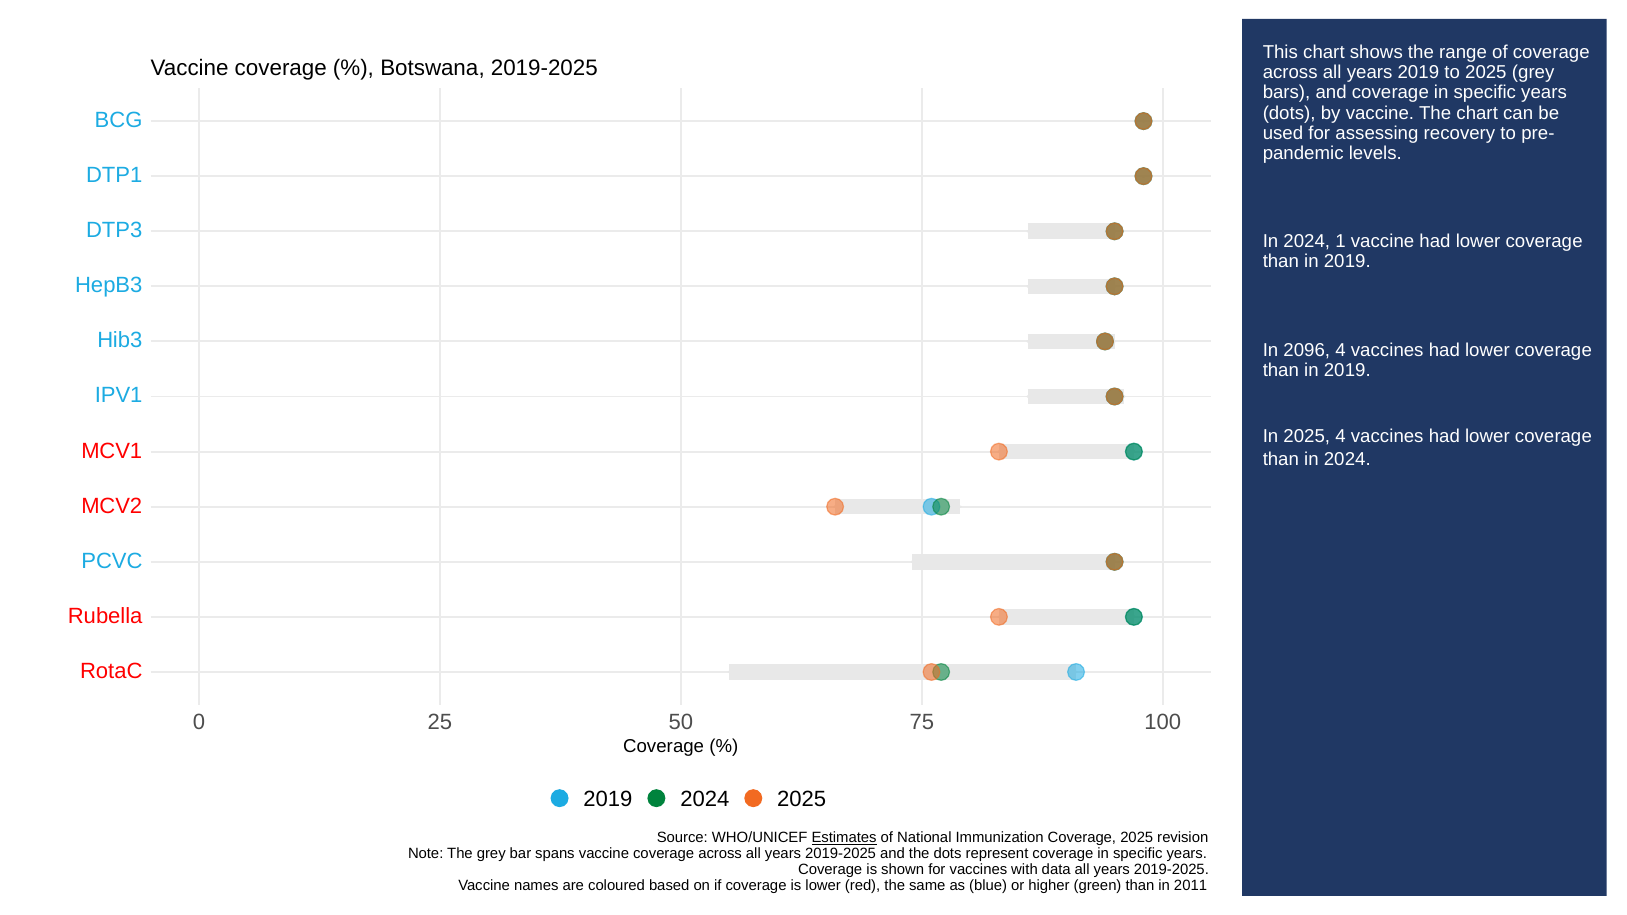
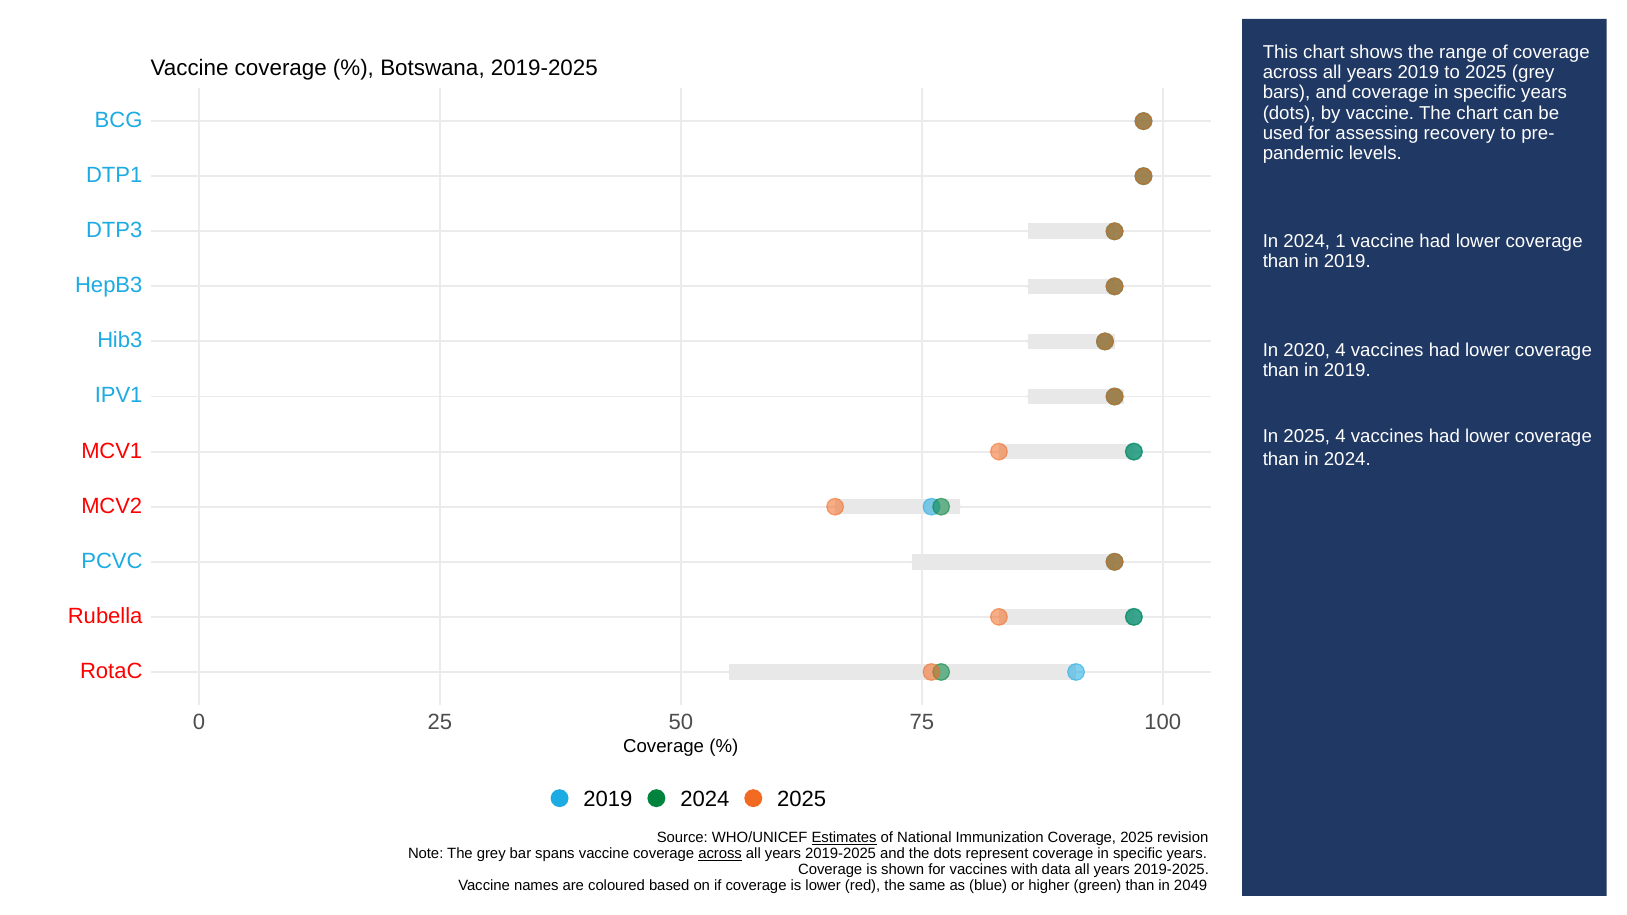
2096: 2096 -> 2020
across at (720, 854) underline: none -> present
2011: 2011 -> 2049
